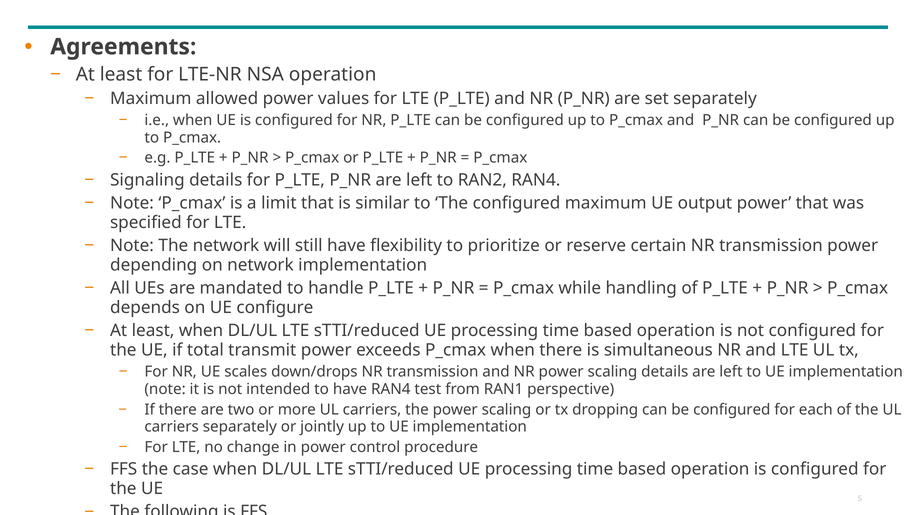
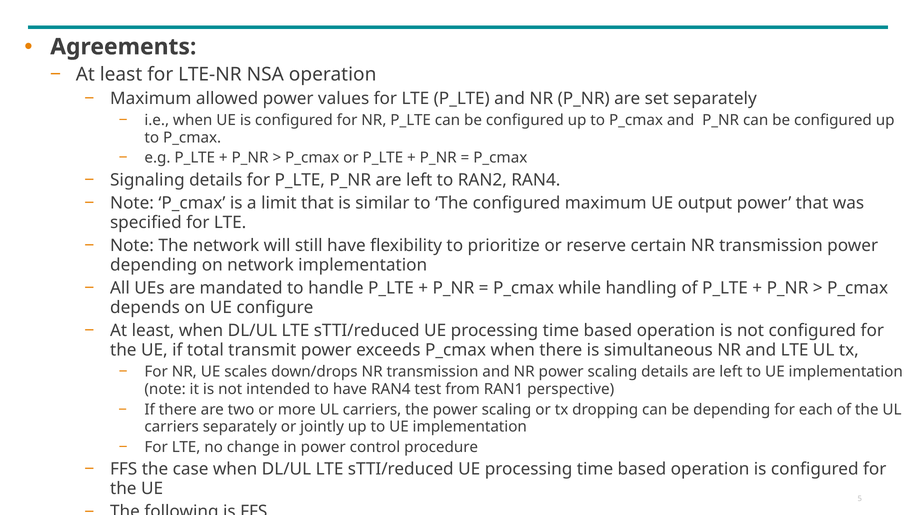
dropping can be configured: configured -> depending
